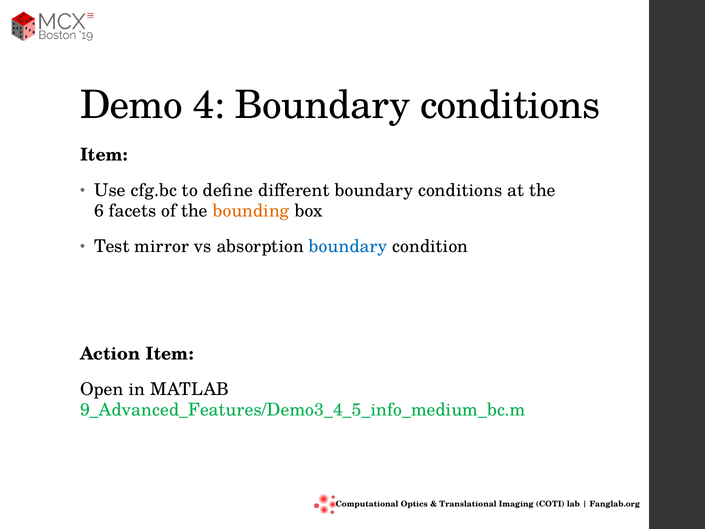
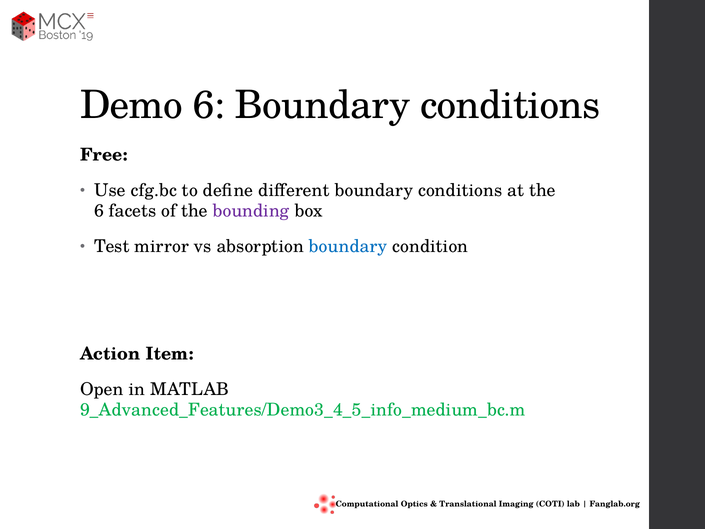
Demo 4: 4 -> 6
Item at (104, 155): Item -> Free
bounding colour: orange -> purple
